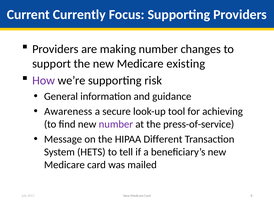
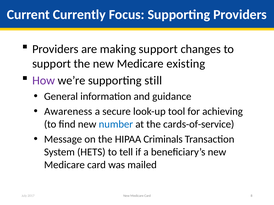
making number: number -> support
risk: risk -> still
number at (116, 124) colour: purple -> blue
press-of-service: press-of-service -> cards-of-service
Different: Different -> Criminals
